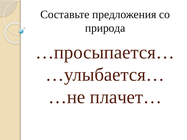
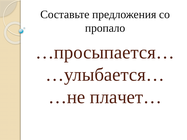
природа: природа -> пропало
